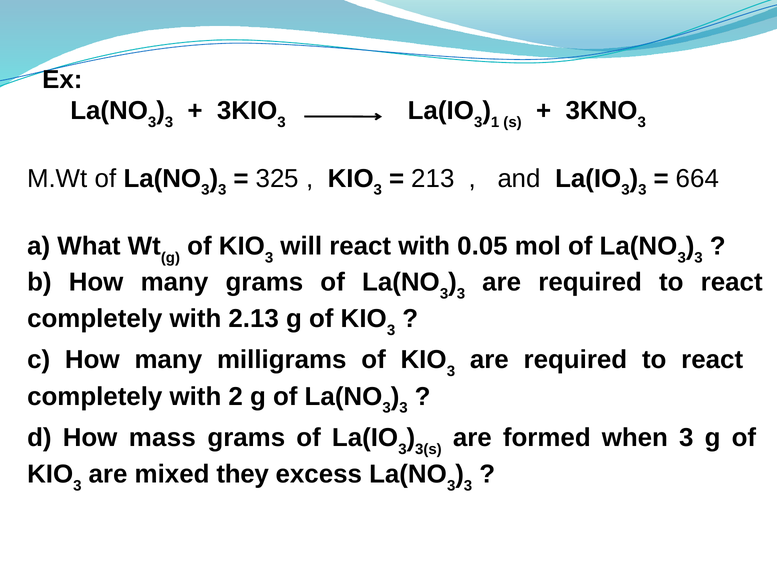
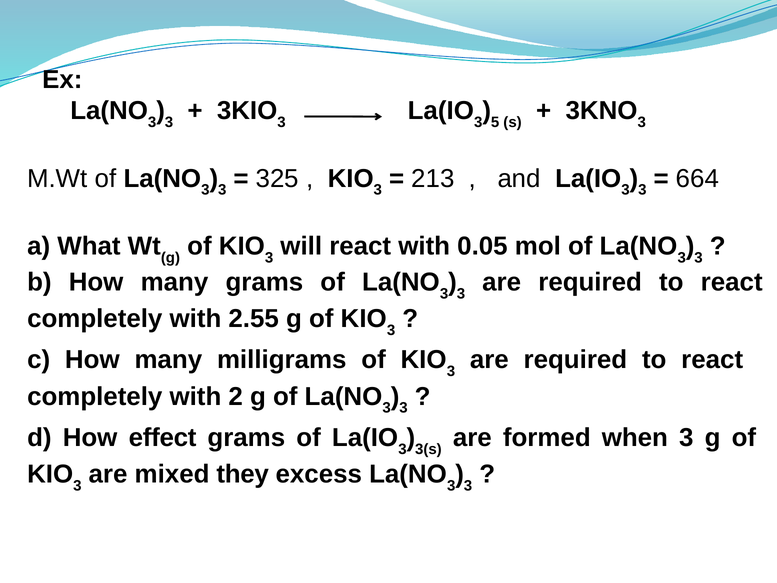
1: 1 -> 5
2.13: 2.13 -> 2.55
mass: mass -> effect
